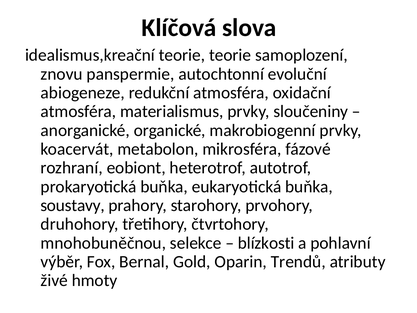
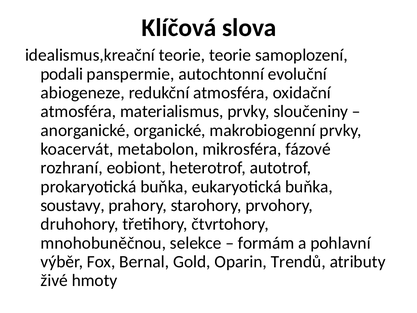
znovu: znovu -> podali
blízkosti: blízkosti -> formám
